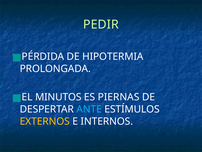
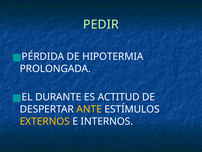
MINUTOS: MINUTOS -> DURANTE
PIERNAS: PIERNAS -> ACTITUD
ANTE colour: light blue -> yellow
